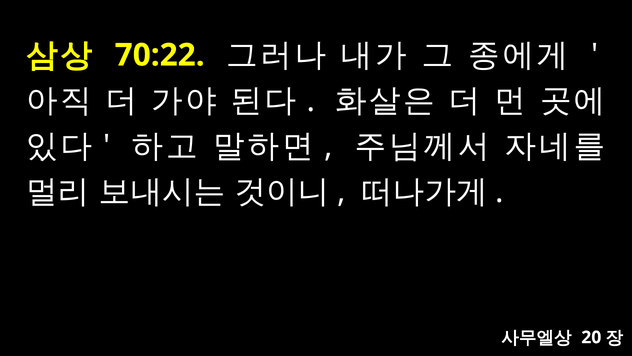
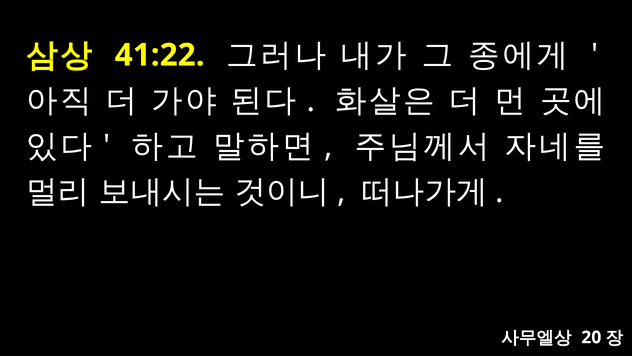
70:22: 70:22 -> 41:22
